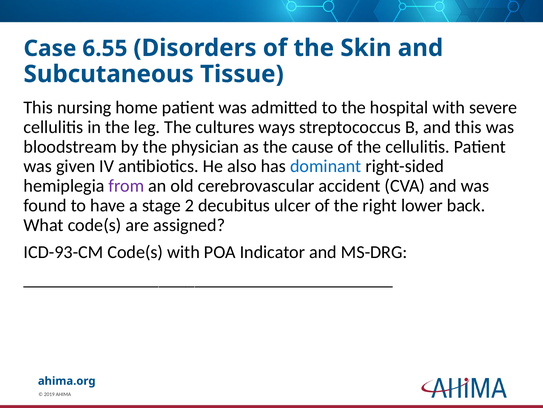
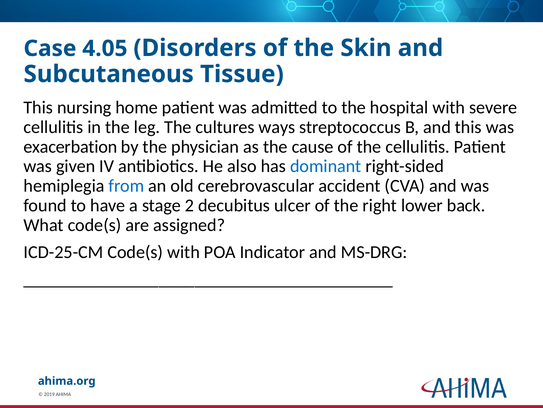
6.55: 6.55 -> 4.05
bloodstream: bloodstream -> exacerbation
from colour: purple -> blue
ICD-93-CM: ICD-93-CM -> ICD-25-CM
